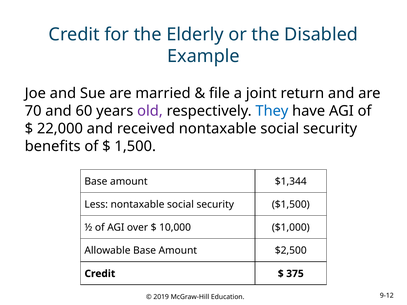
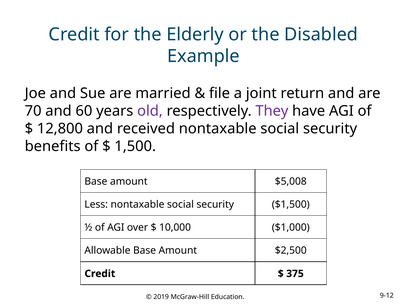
They colour: blue -> purple
22,000: 22,000 -> 12,800
$1,344: $1,344 -> $5,008
